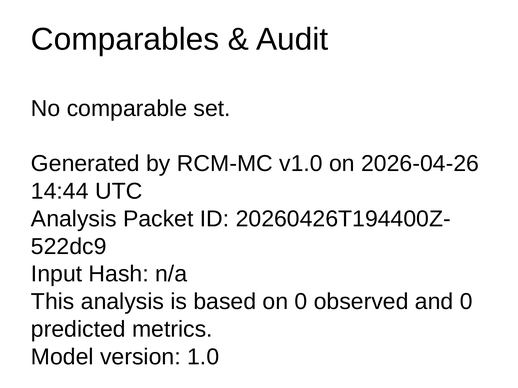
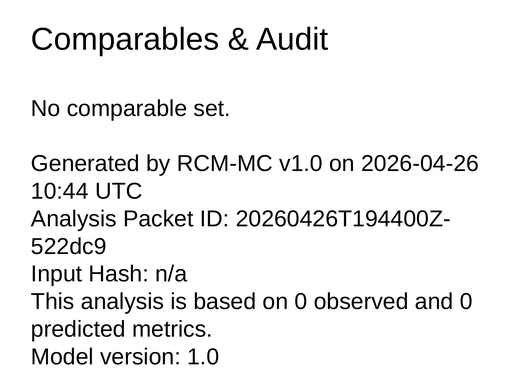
14:44: 14:44 -> 10:44
